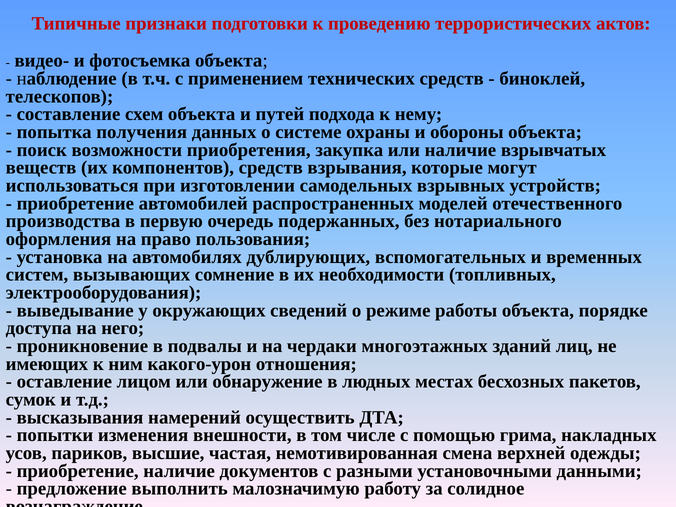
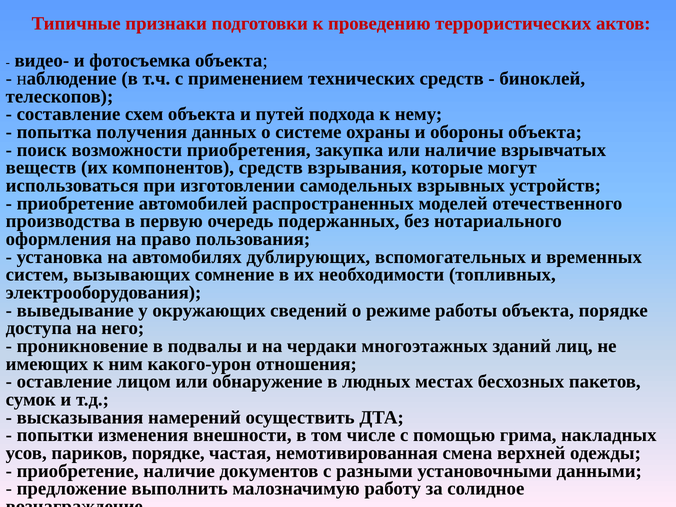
париков высшие: высшие -> порядке
